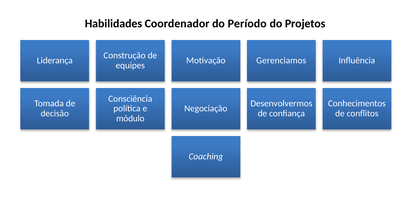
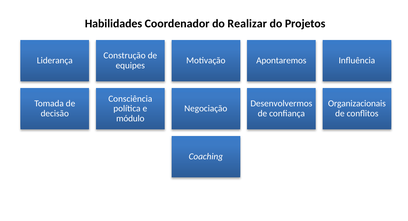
Período: Período -> Realizar
Gerenciamos: Gerenciamos -> Apontaremos
Conhecimentos: Conhecimentos -> Organizacionais
